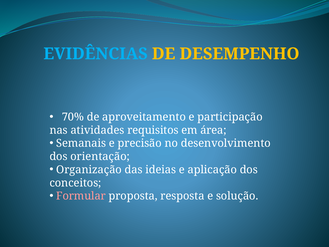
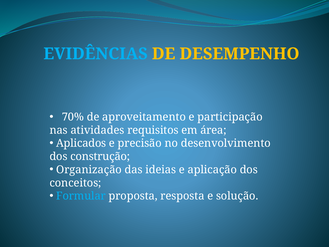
Semanais: Semanais -> Aplicados
orientação: orientação -> construção
Formular colour: pink -> light blue
